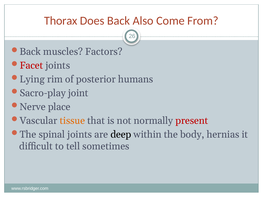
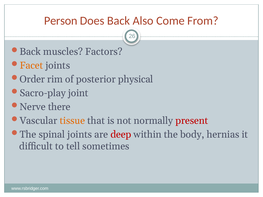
Thorax: Thorax -> Person
Facet colour: red -> orange
Lying: Lying -> Order
humans: humans -> physical
place: place -> there
deep colour: black -> red
